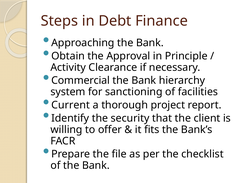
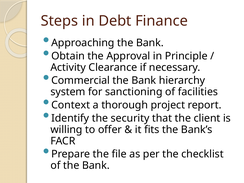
Current: Current -> Context
